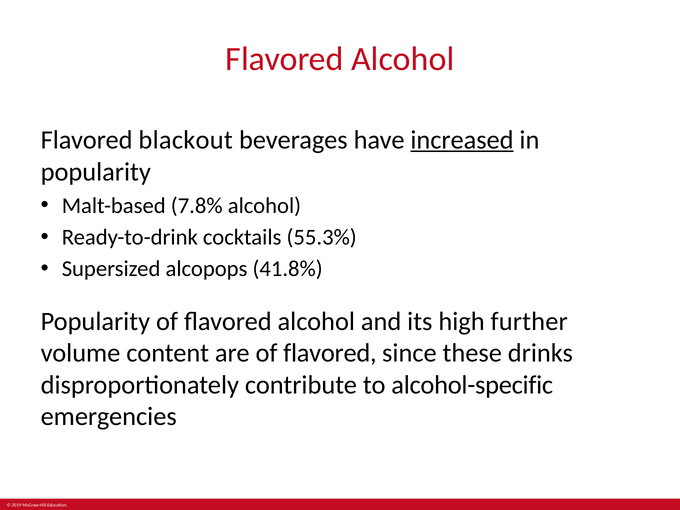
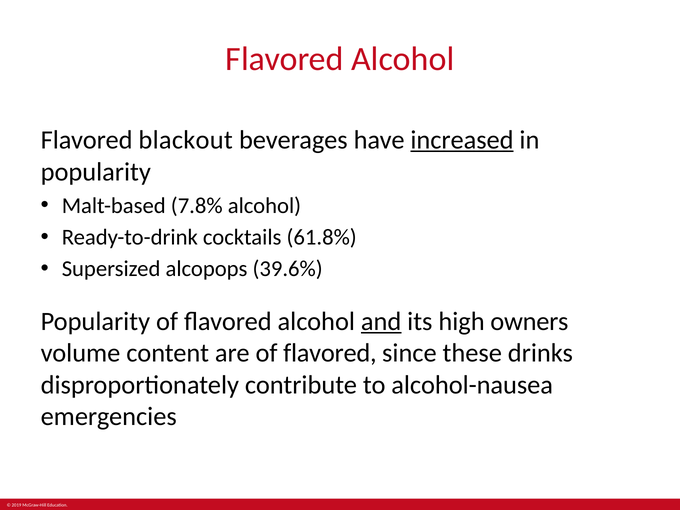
55.3%: 55.3% -> 61.8%
41.8%: 41.8% -> 39.6%
and underline: none -> present
further: further -> owners
alcohol-specific: alcohol-specific -> alcohol-nausea
